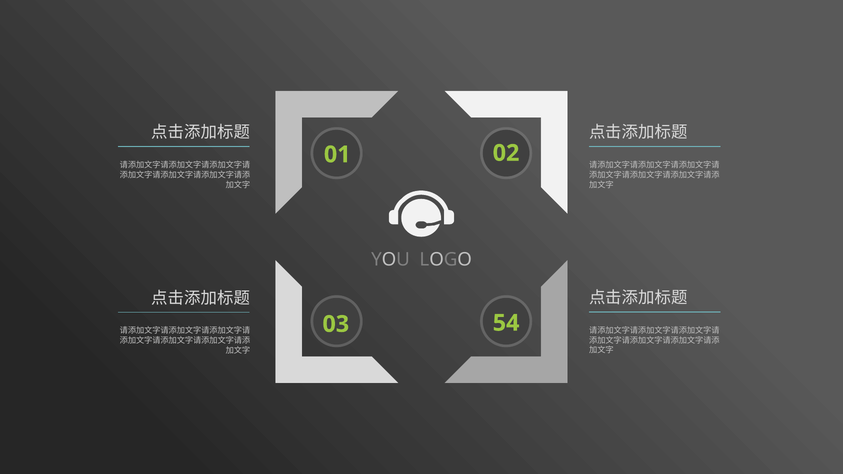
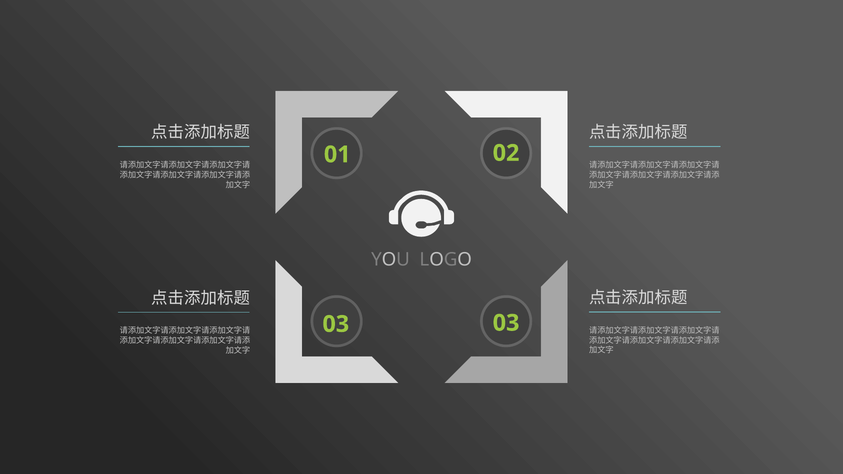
03 54: 54 -> 03
